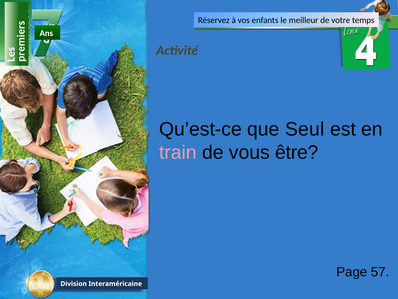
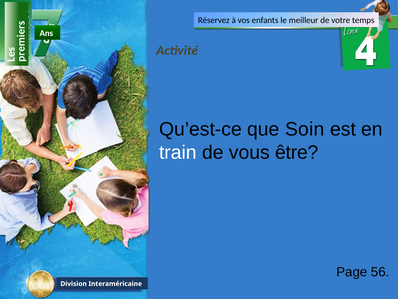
Seul: Seul -> Soin
train colour: pink -> white
57: 57 -> 56
